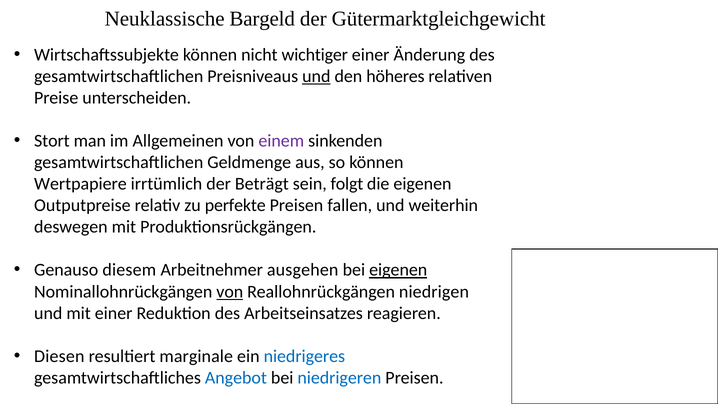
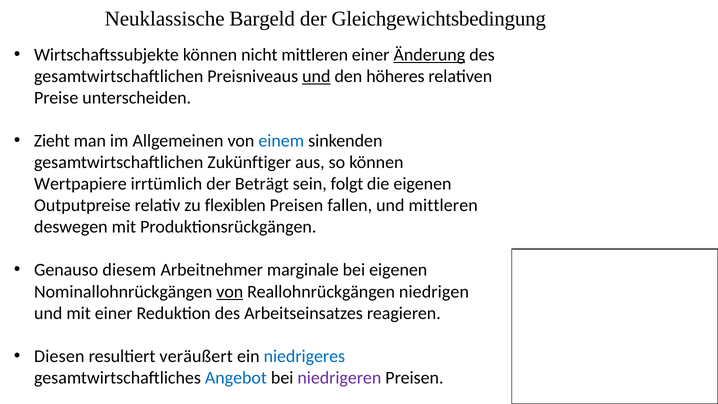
Gütermarktgleichgewicht: Gütermarktgleichgewicht -> Gleichgewichtsbedingung
nicht wichtiger: wichtiger -> mittleren
Änderung underline: none -> present
Stort: Stort -> Zieht
einem colour: purple -> blue
Geldmenge: Geldmenge -> Zukünftiger
perfekte: perfekte -> flexiblen
und weiterhin: weiterhin -> mittleren
ausgehen: ausgehen -> marginale
eigenen at (398, 270) underline: present -> none
marginale: marginale -> veräußert
niedrigeren colour: blue -> purple
